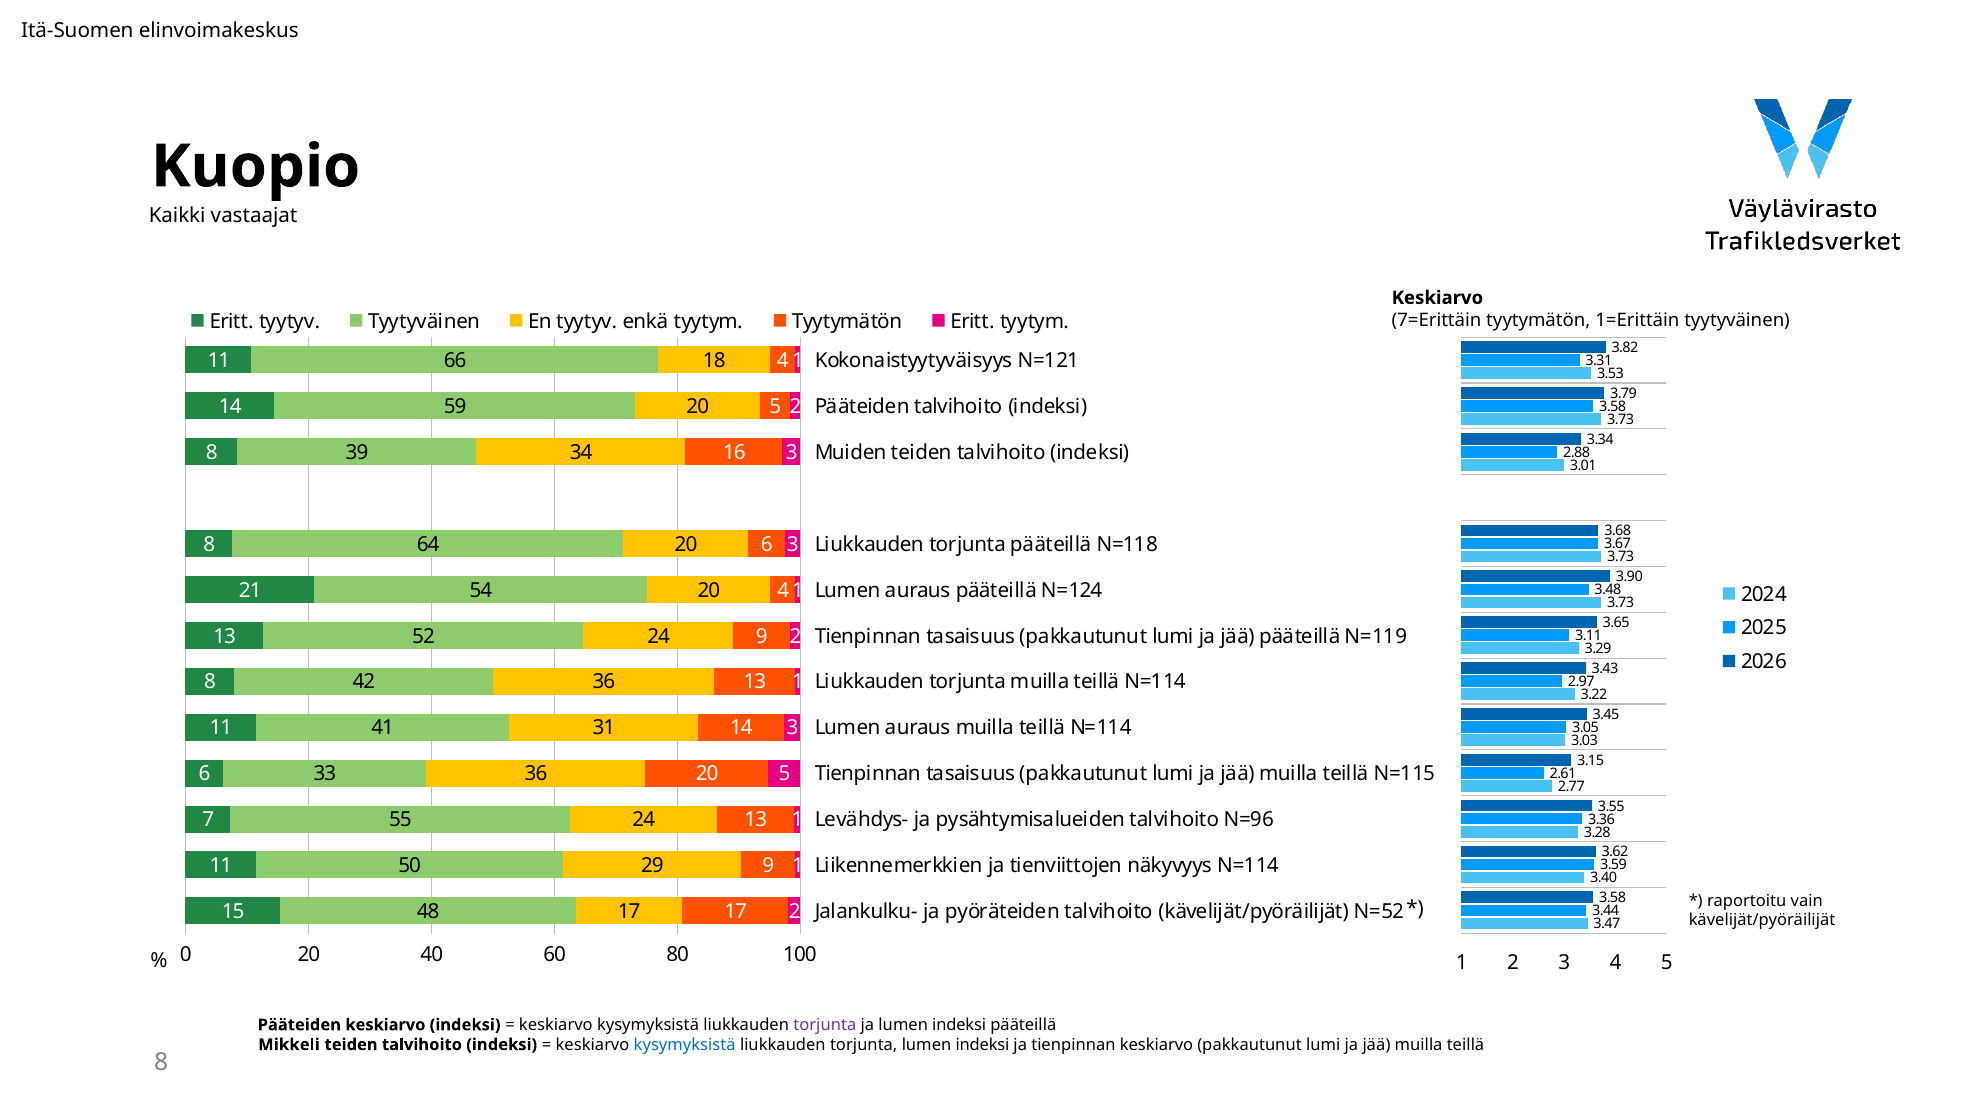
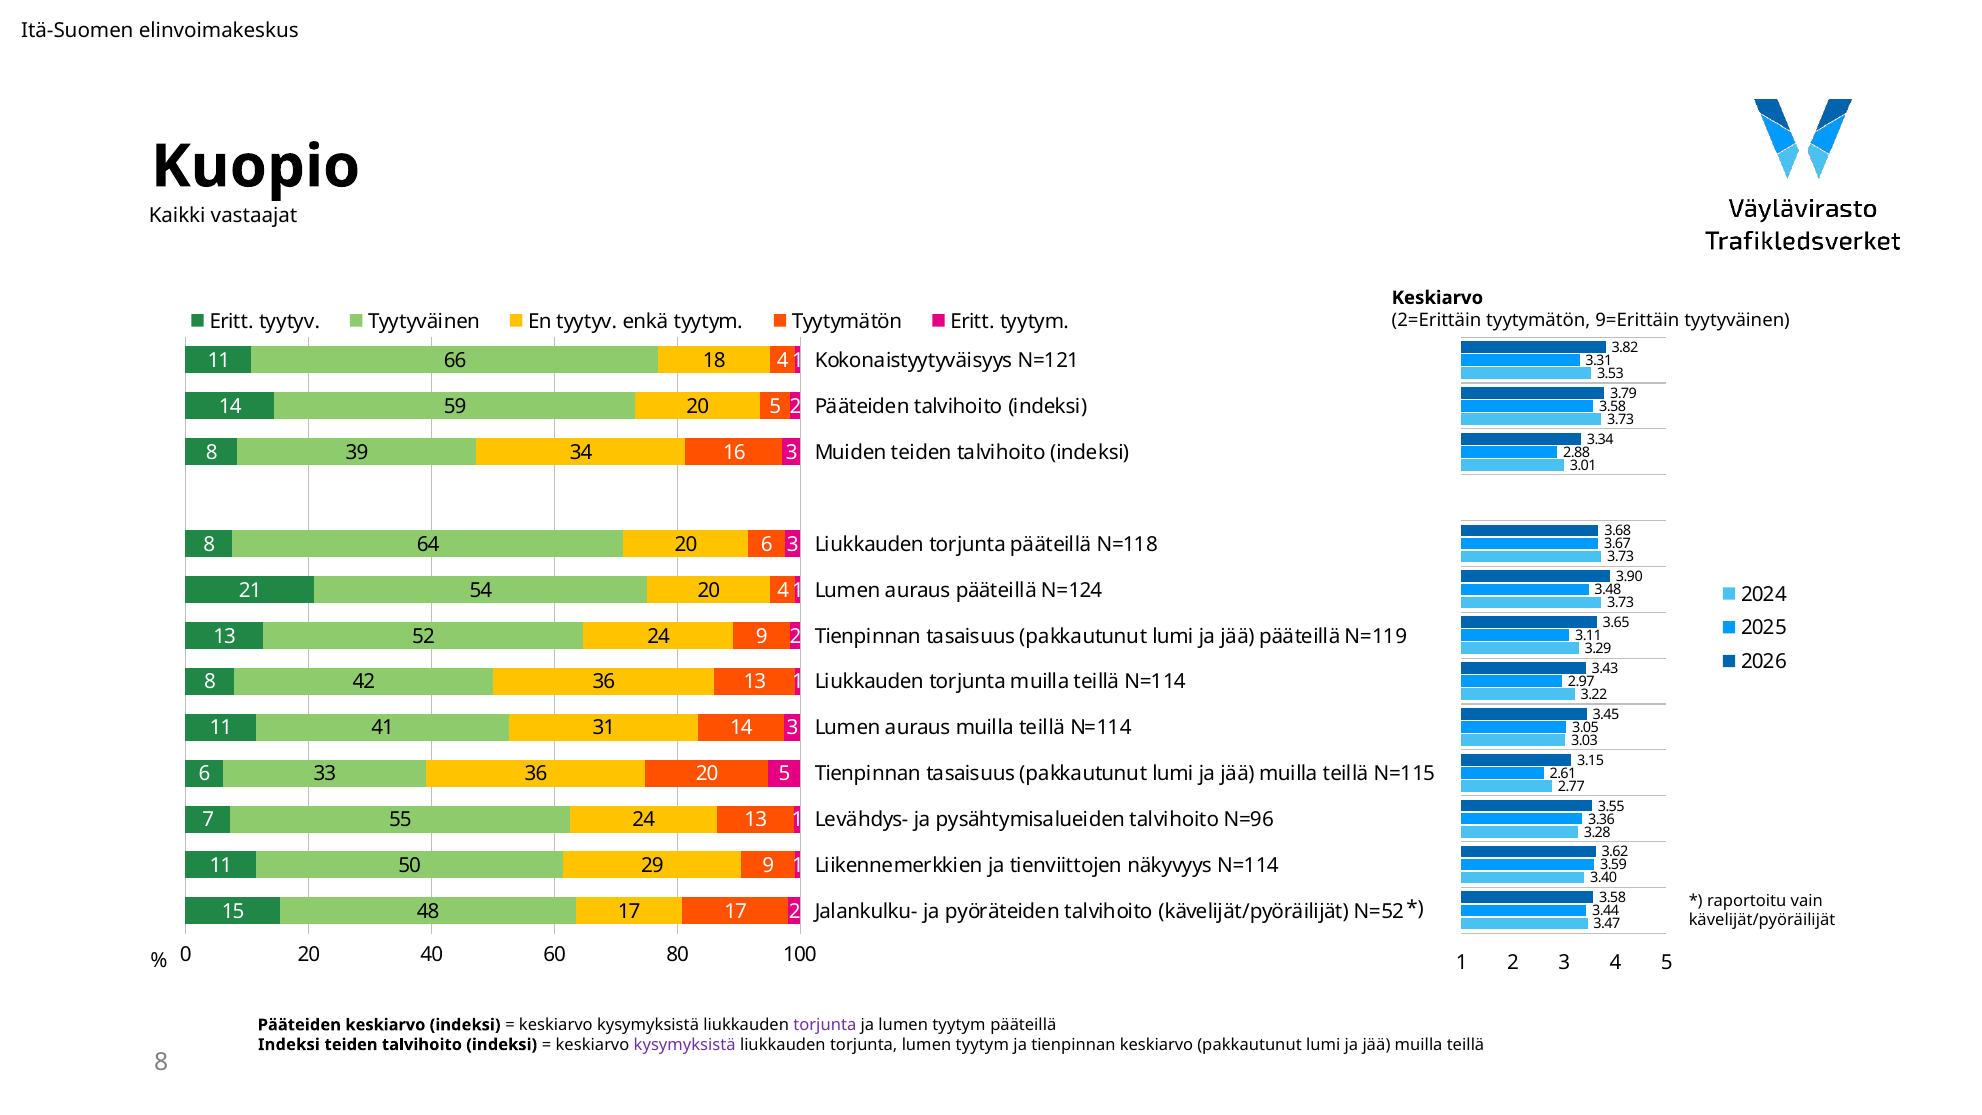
7=Erittäin: 7=Erittäin -> 2=Erittäin
1=Erittäin: 1=Erittäin -> 9=Erittäin
ja lumen indeksi: indeksi -> tyytym
Mikkeli at (289, 1045): Mikkeli -> Indeksi
kysymyksistä at (685, 1045) colour: blue -> purple
torjunta lumen indeksi: indeksi -> tyytym
